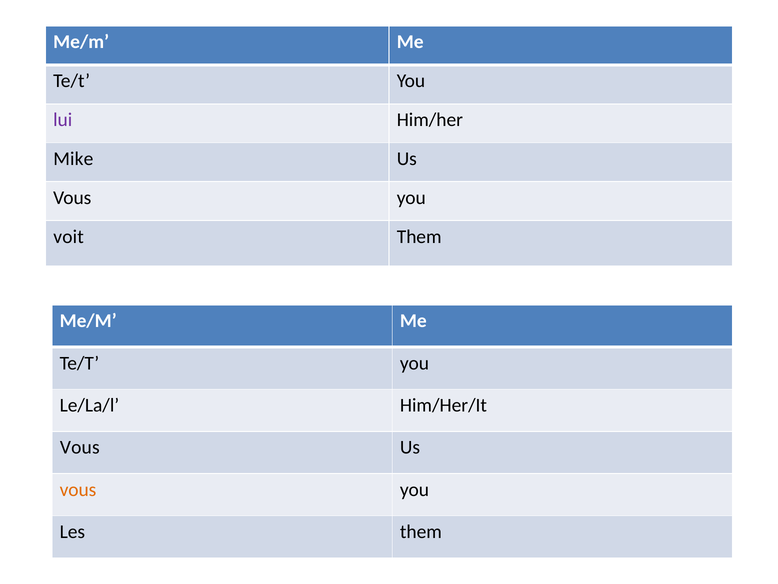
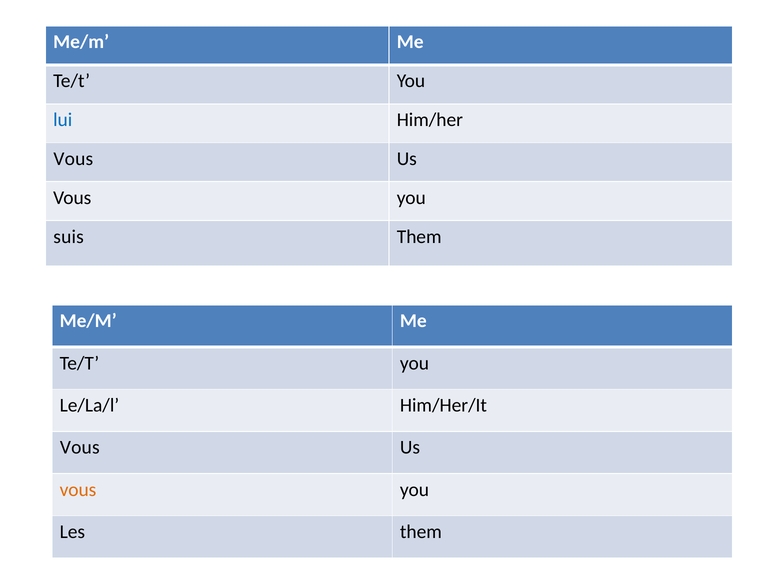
lui colour: purple -> blue
Mike at (73, 159): Mike -> Vous
voit: voit -> suis
